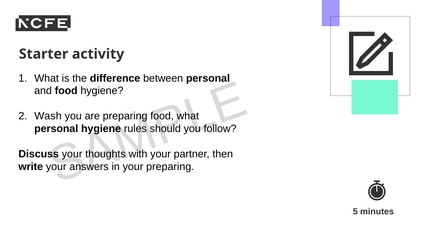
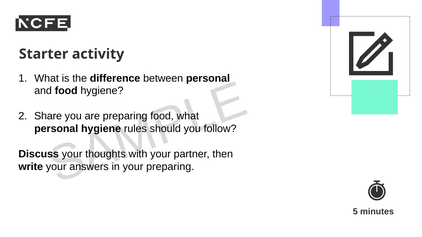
Wash: Wash -> Share
